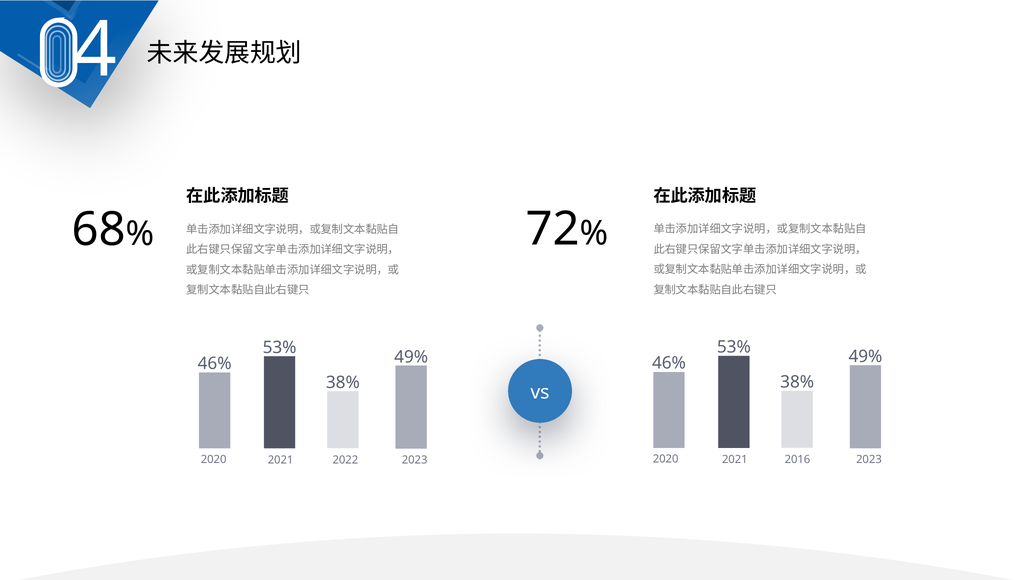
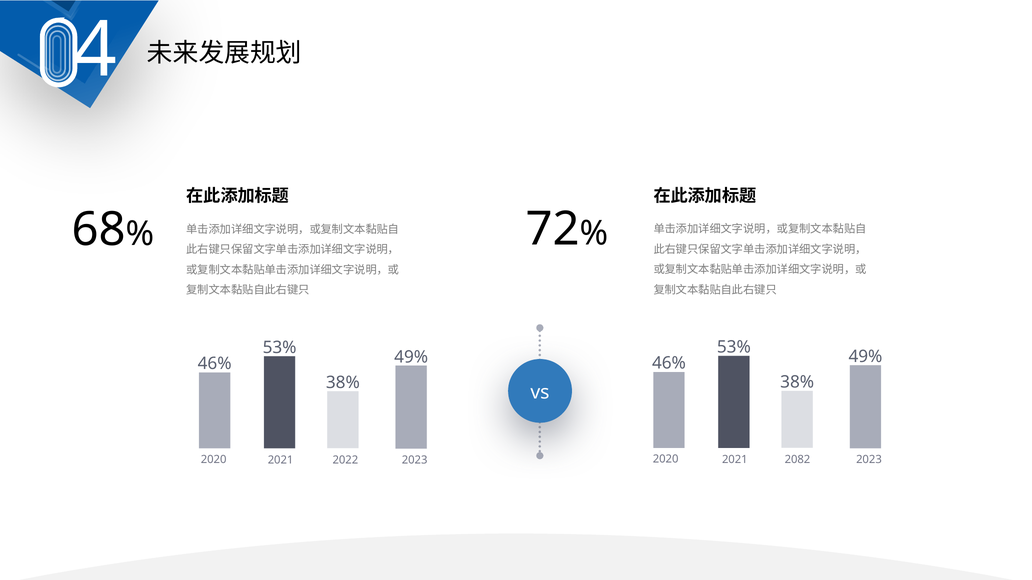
2016: 2016 -> 2082
